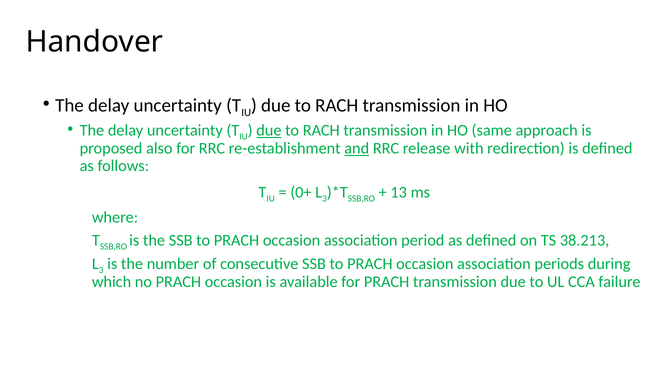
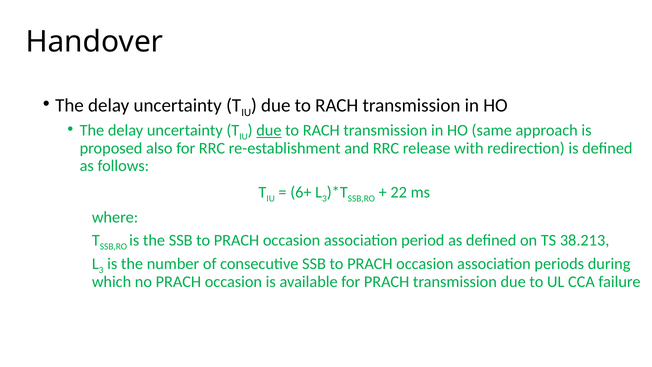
and underline: present -> none
0+: 0+ -> 6+
13: 13 -> 22
